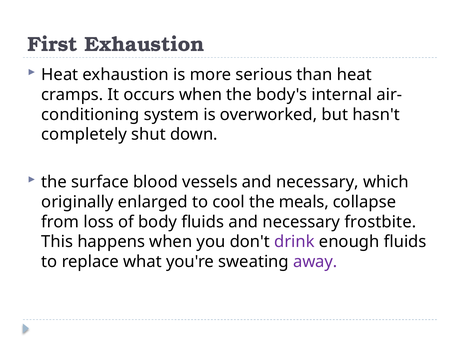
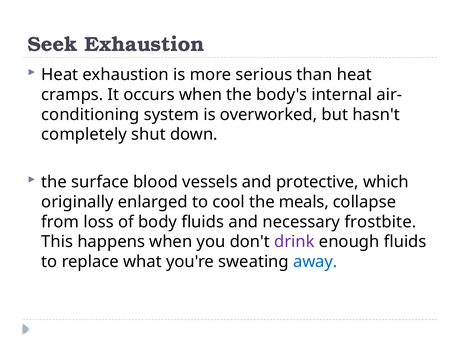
First: First -> Seek
vessels and necessary: necessary -> protective
away colour: purple -> blue
